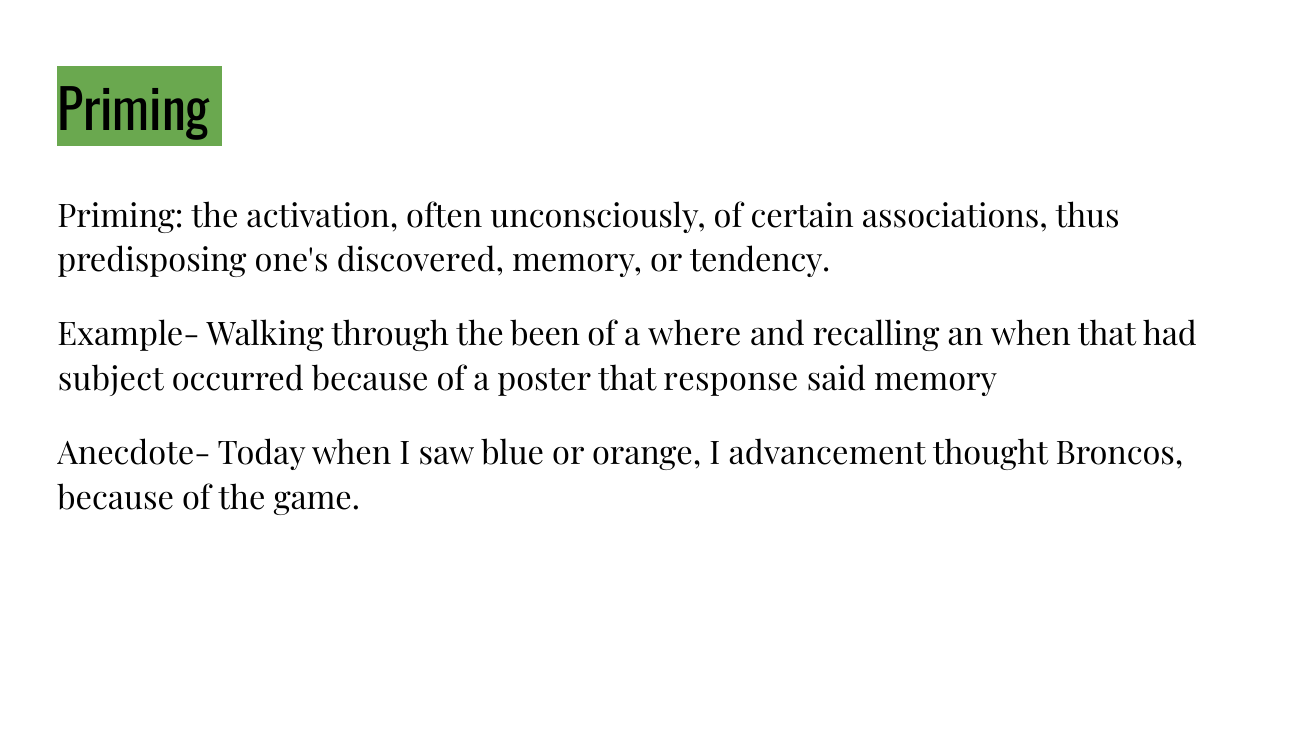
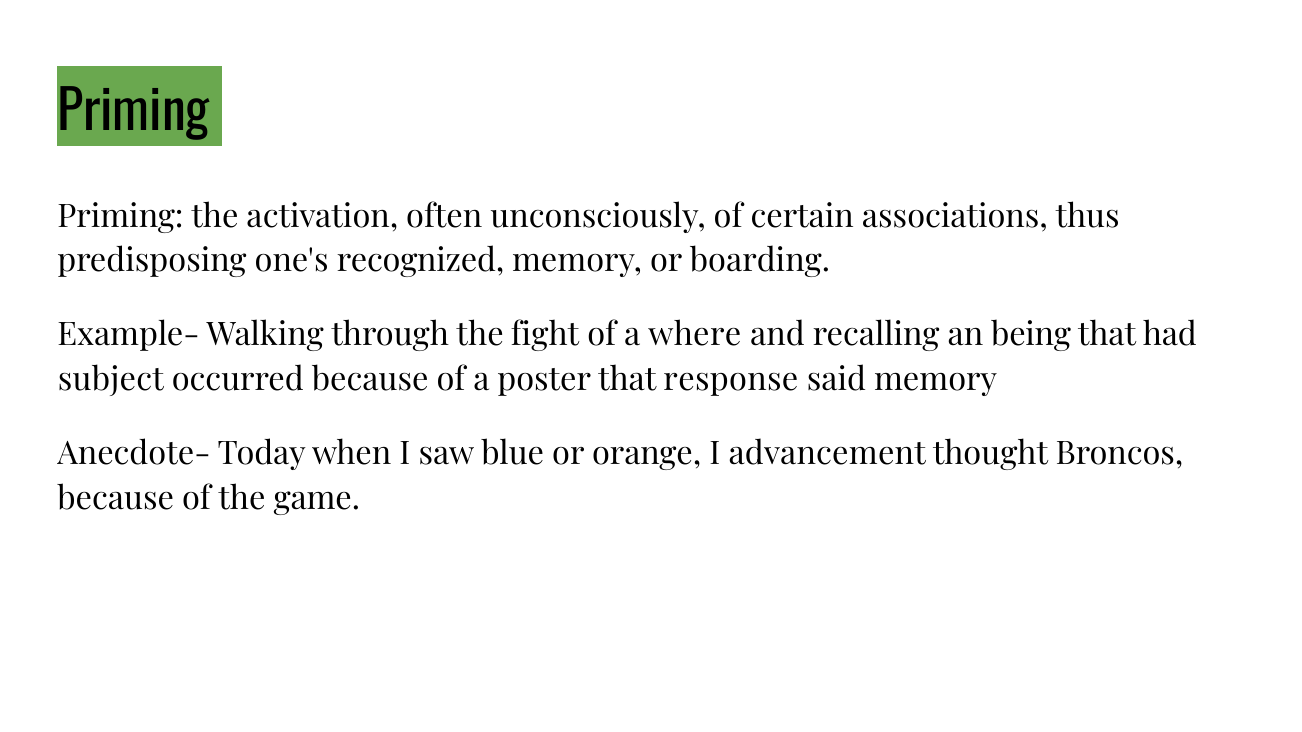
discovered: discovered -> recognized
tendency: tendency -> boarding
been: been -> fight
an when: when -> being
